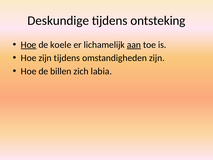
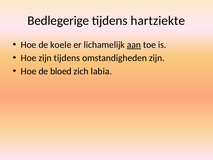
Deskundige: Deskundige -> Bedlegerige
ontsteking: ontsteking -> hartziekte
Hoe at (29, 45) underline: present -> none
billen: billen -> bloed
